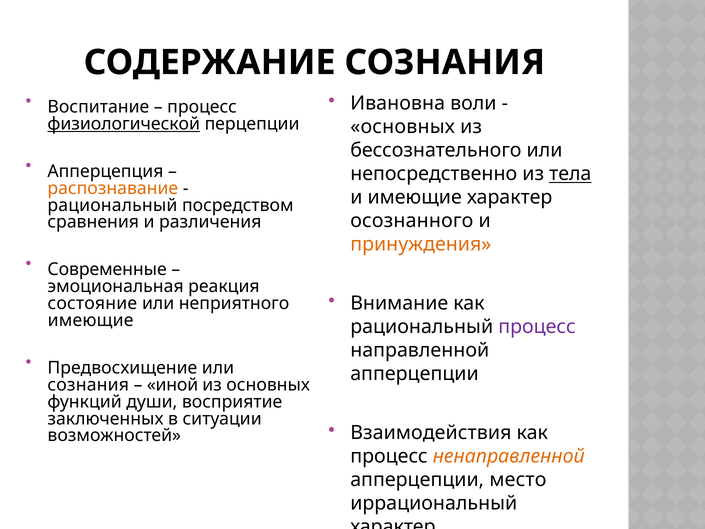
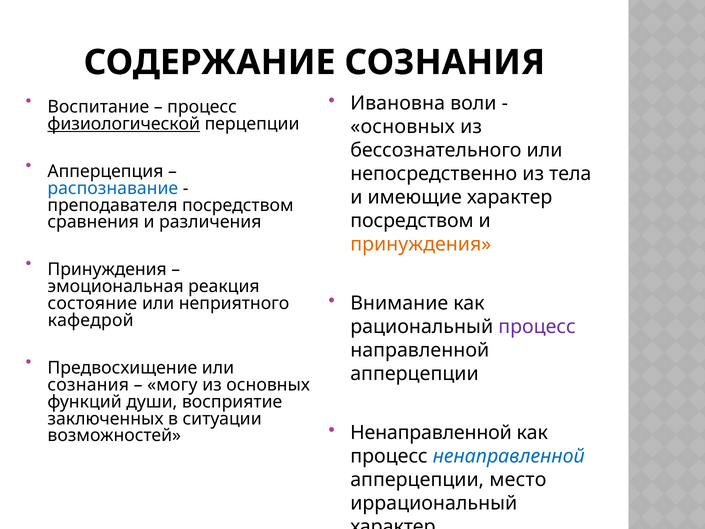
тела underline: present -> none
распознавание colour: orange -> blue
рациональный at (112, 205): рациональный -> преподавателя
осознанного at (412, 221): осознанного -> посредством
Современные at (107, 269): Современные -> Принуждения
имеющие at (91, 320): имеющие -> кафедрой
иной: иной -> могу
Взаимодействия at (431, 432): Взаимодействия -> Ненаправленной
ненаправленной at (509, 456) colour: orange -> blue
